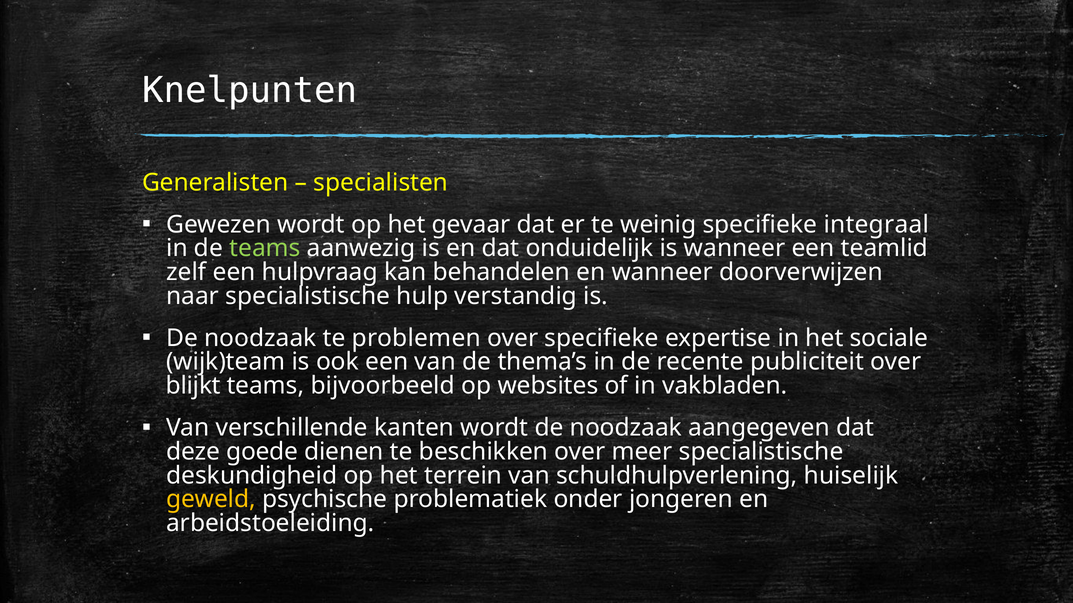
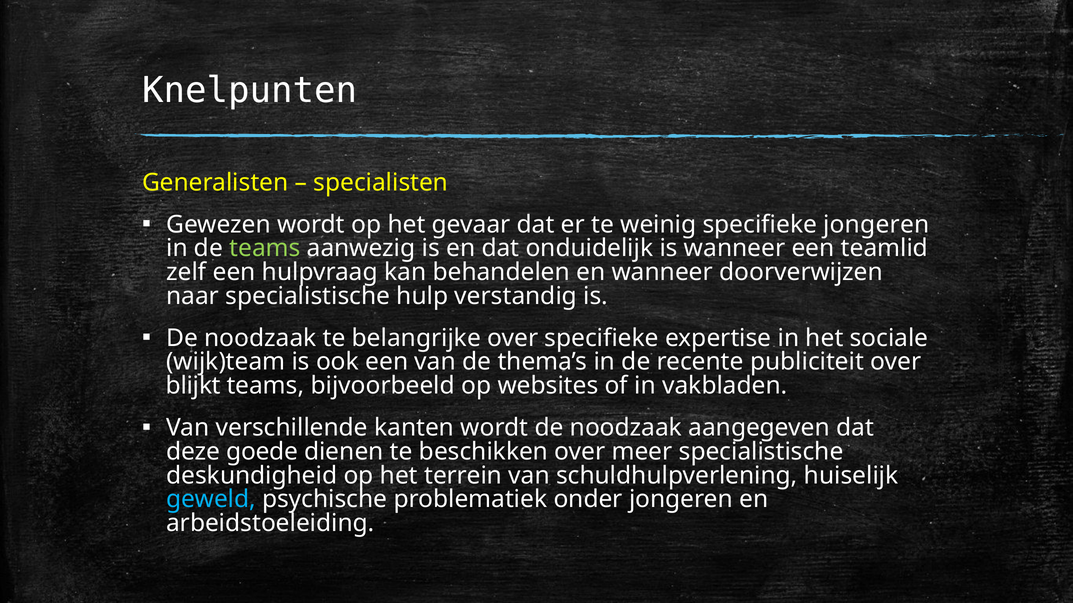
specifieke integraal: integraal -> jongeren
problemen: problemen -> belangrijke
geweld colour: yellow -> light blue
